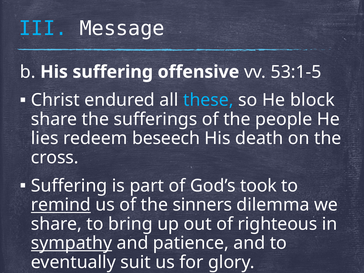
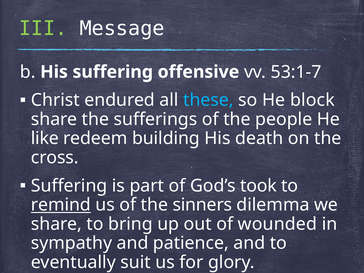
III colour: light blue -> light green
53:1-5: 53:1-5 -> 53:1-7
lies: lies -> like
beseech: beseech -> building
righteous: righteous -> wounded
sympathy underline: present -> none
